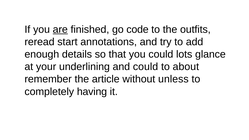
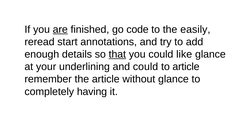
outfits: outfits -> easily
that underline: none -> present
lots: lots -> like
to about: about -> article
without unless: unless -> glance
